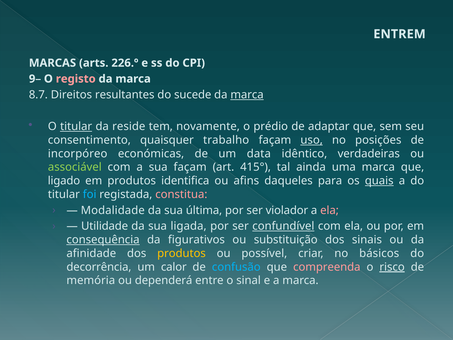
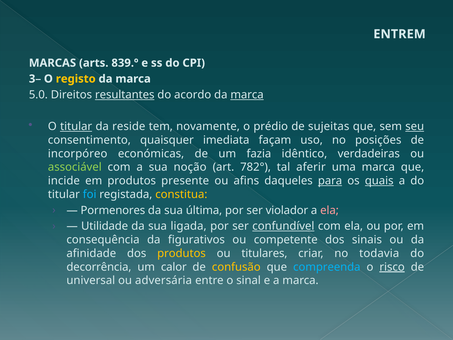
226.º: 226.º -> 839.º
9–: 9– -> 3–
registo colour: pink -> yellow
8.7: 8.7 -> 5.0
resultantes underline: none -> present
sucede: sucede -> acordo
adaptar: adaptar -> sujeitas
seu underline: none -> present
trabalho: trabalho -> imediata
uso underline: present -> none
data: data -> fazia
sua façam: façam -> noção
415°: 415° -> 782°
ainda: ainda -> aferir
ligado: ligado -> incide
identifica: identifica -> presente
para underline: none -> present
constitua colour: pink -> yellow
Modalidade: Modalidade -> Pormenores
consequência underline: present -> none
substituição: substituição -> competente
possível: possível -> titulares
básicos: básicos -> todavia
confusão colour: light blue -> yellow
compreenda colour: pink -> light blue
memória: memória -> universal
dependerá: dependerá -> adversária
